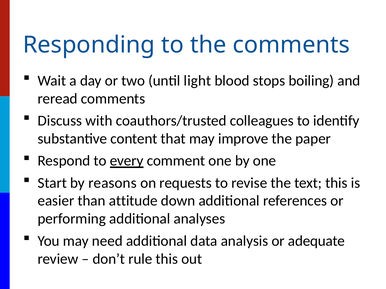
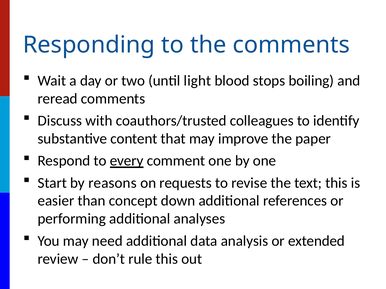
attitude: attitude -> concept
adequate: adequate -> extended
